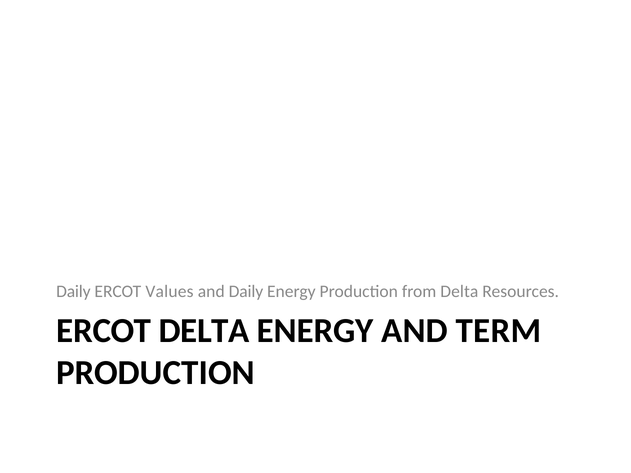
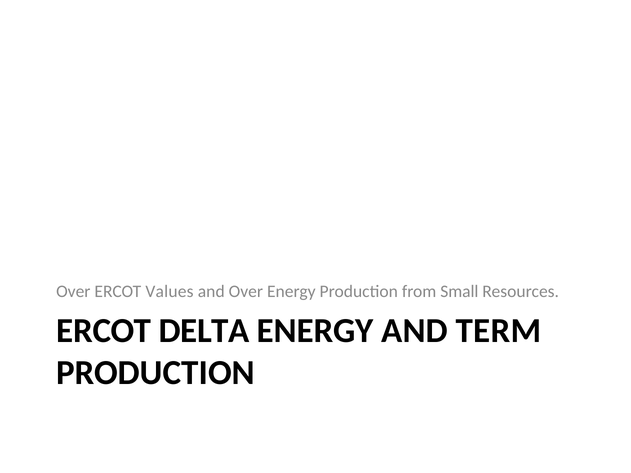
Daily at (73, 292): Daily -> Over
and Daily: Daily -> Over
from Delta: Delta -> Small
